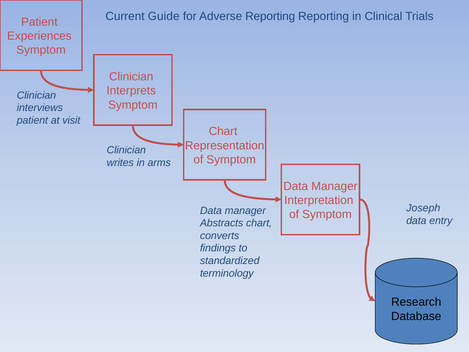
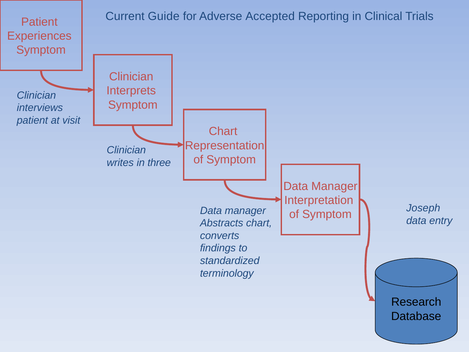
Adverse Reporting: Reporting -> Accepted
arms: arms -> three
